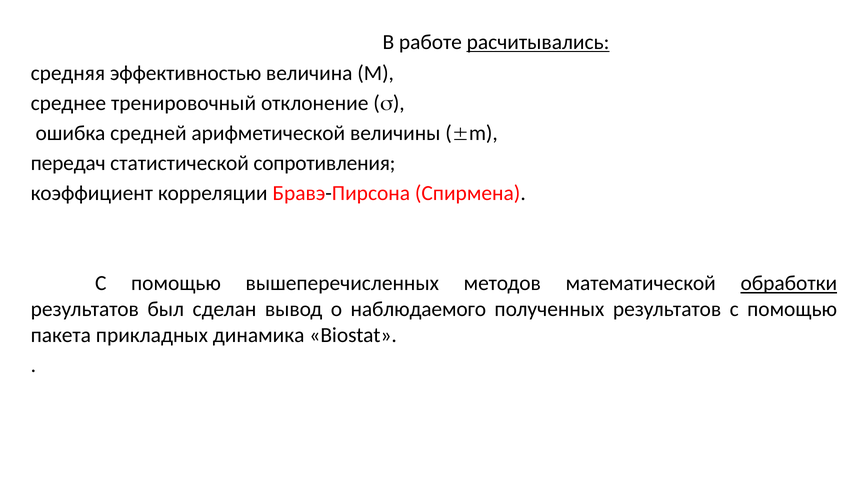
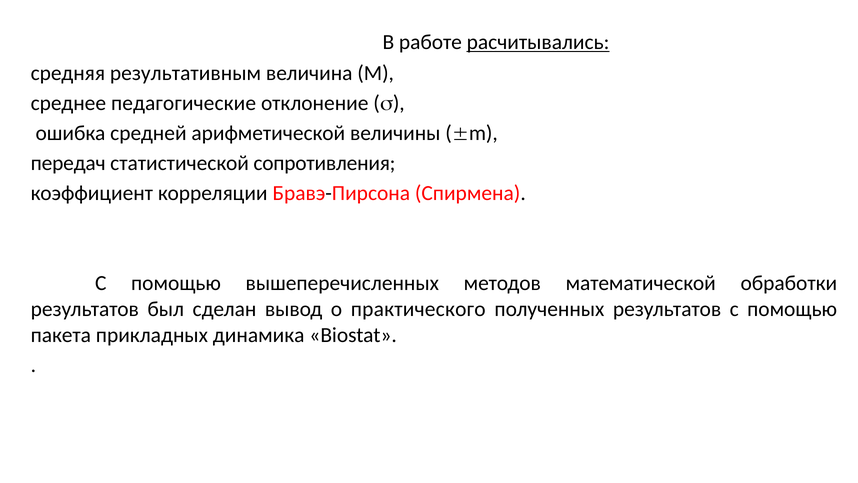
эффективностью: эффективностью -> результативным
тренировочный: тренировочный -> педагогические
обработки underline: present -> none
наблюдаемого: наблюдаемого -> практического
